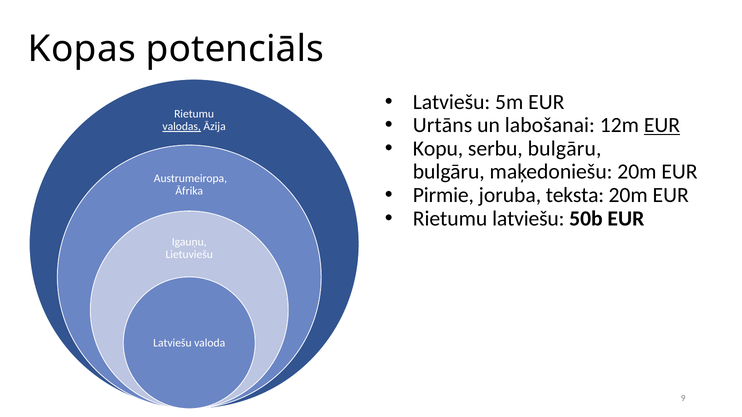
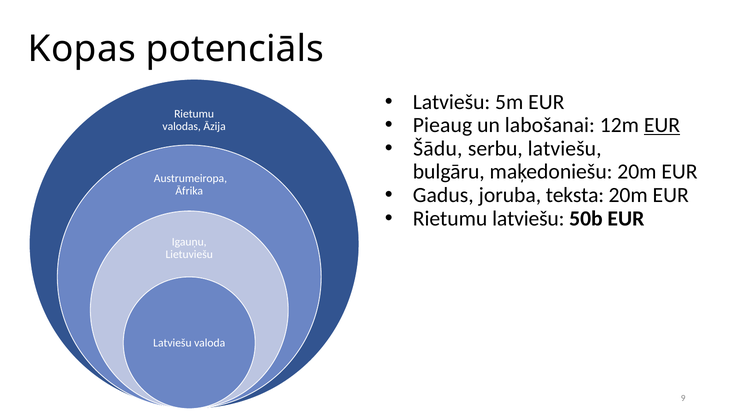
Urtāns: Urtāns -> Pieaug
valodas underline: present -> none
Kopu: Kopu -> Šādu
serbu bulgāru: bulgāru -> latviešu
Pirmie: Pirmie -> Gadus
